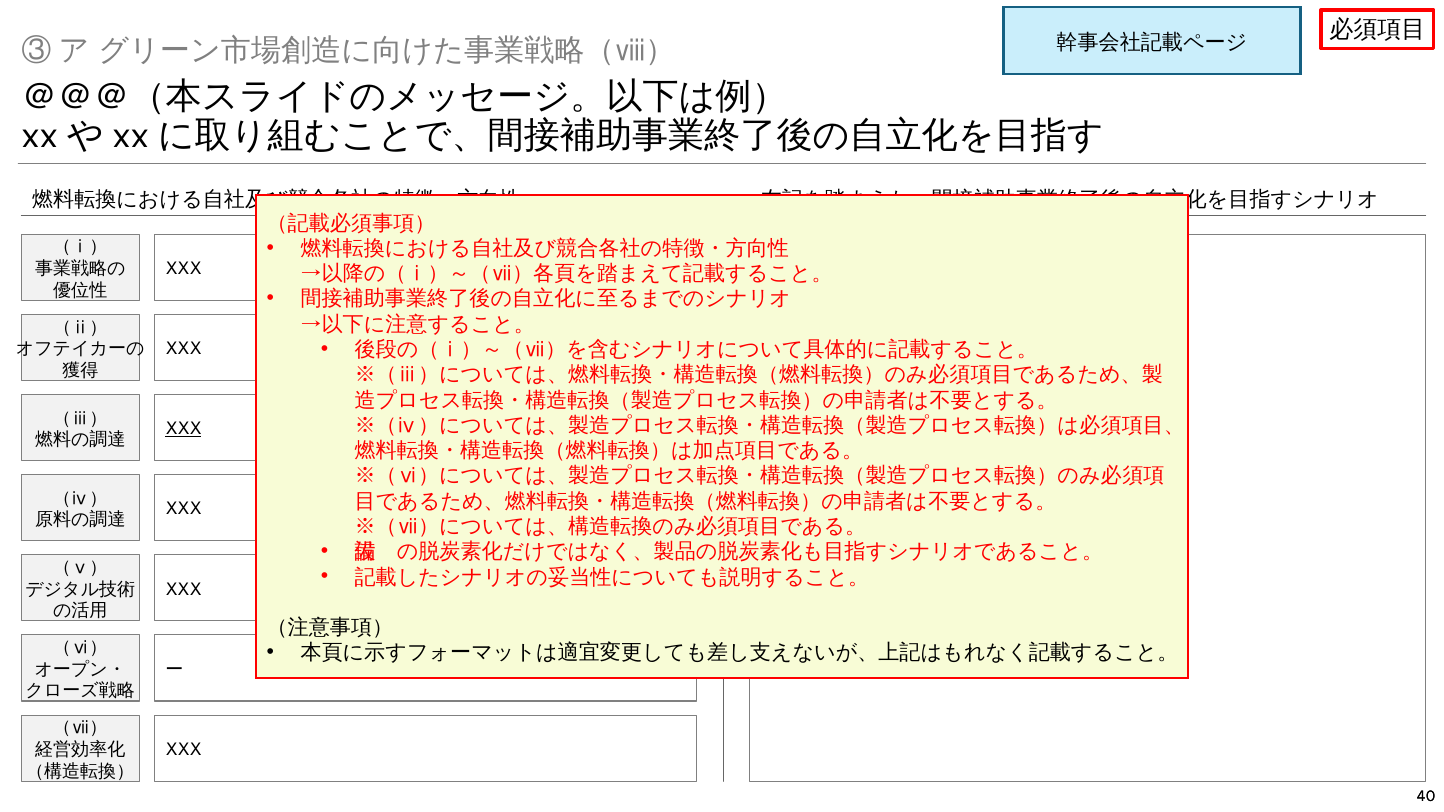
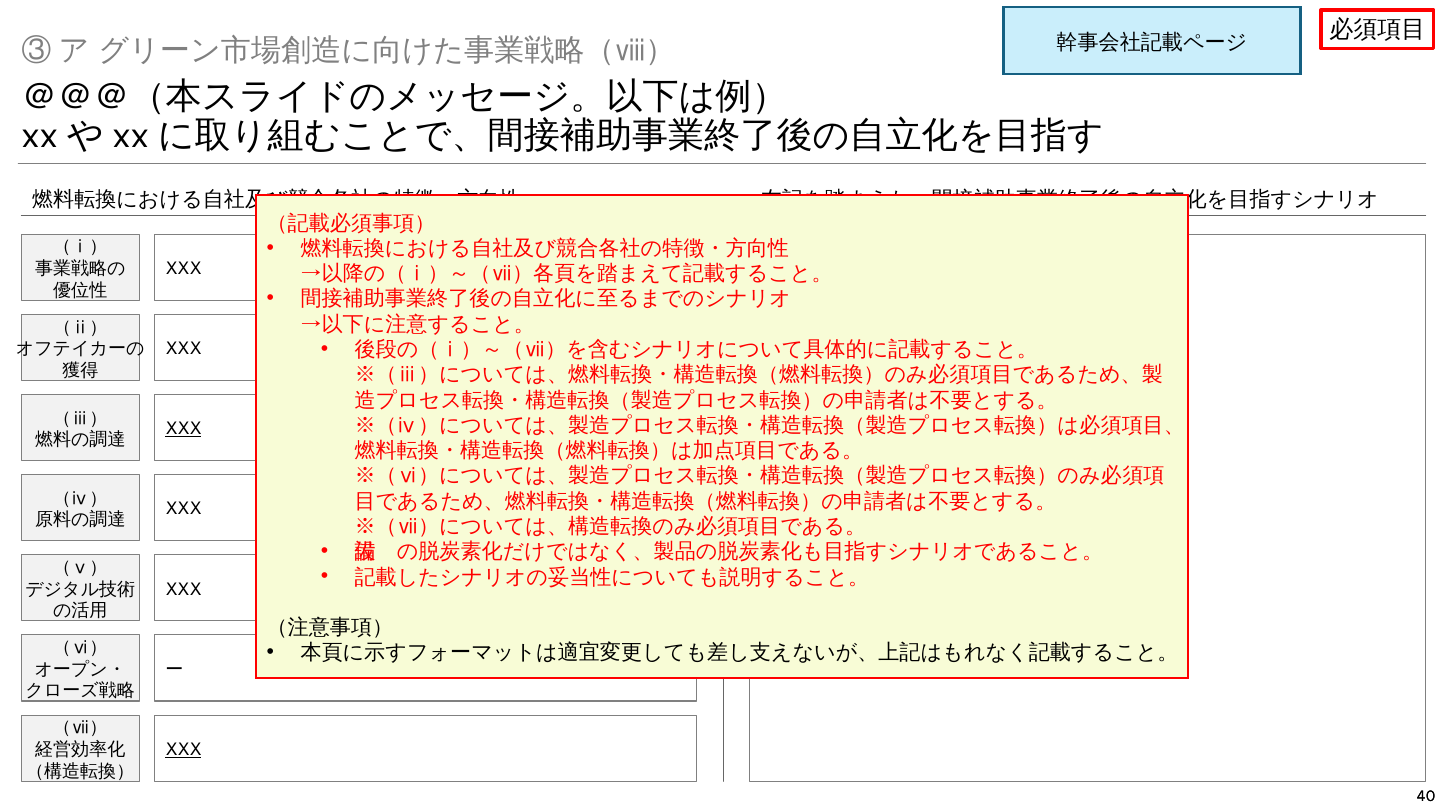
XXX at (183, 750) underline: none -> present
